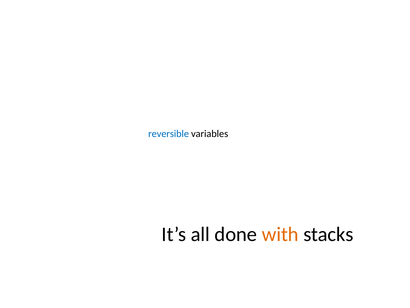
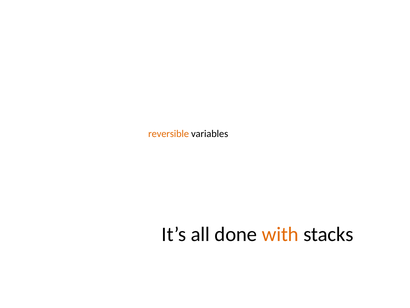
reversible colour: blue -> orange
